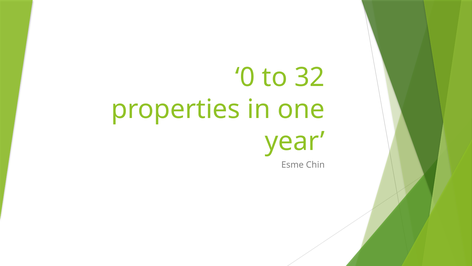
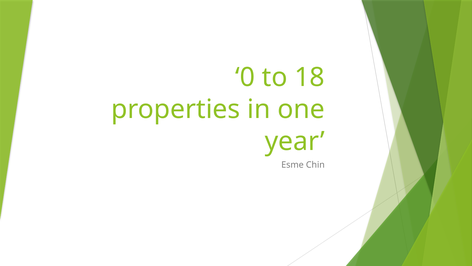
32: 32 -> 18
